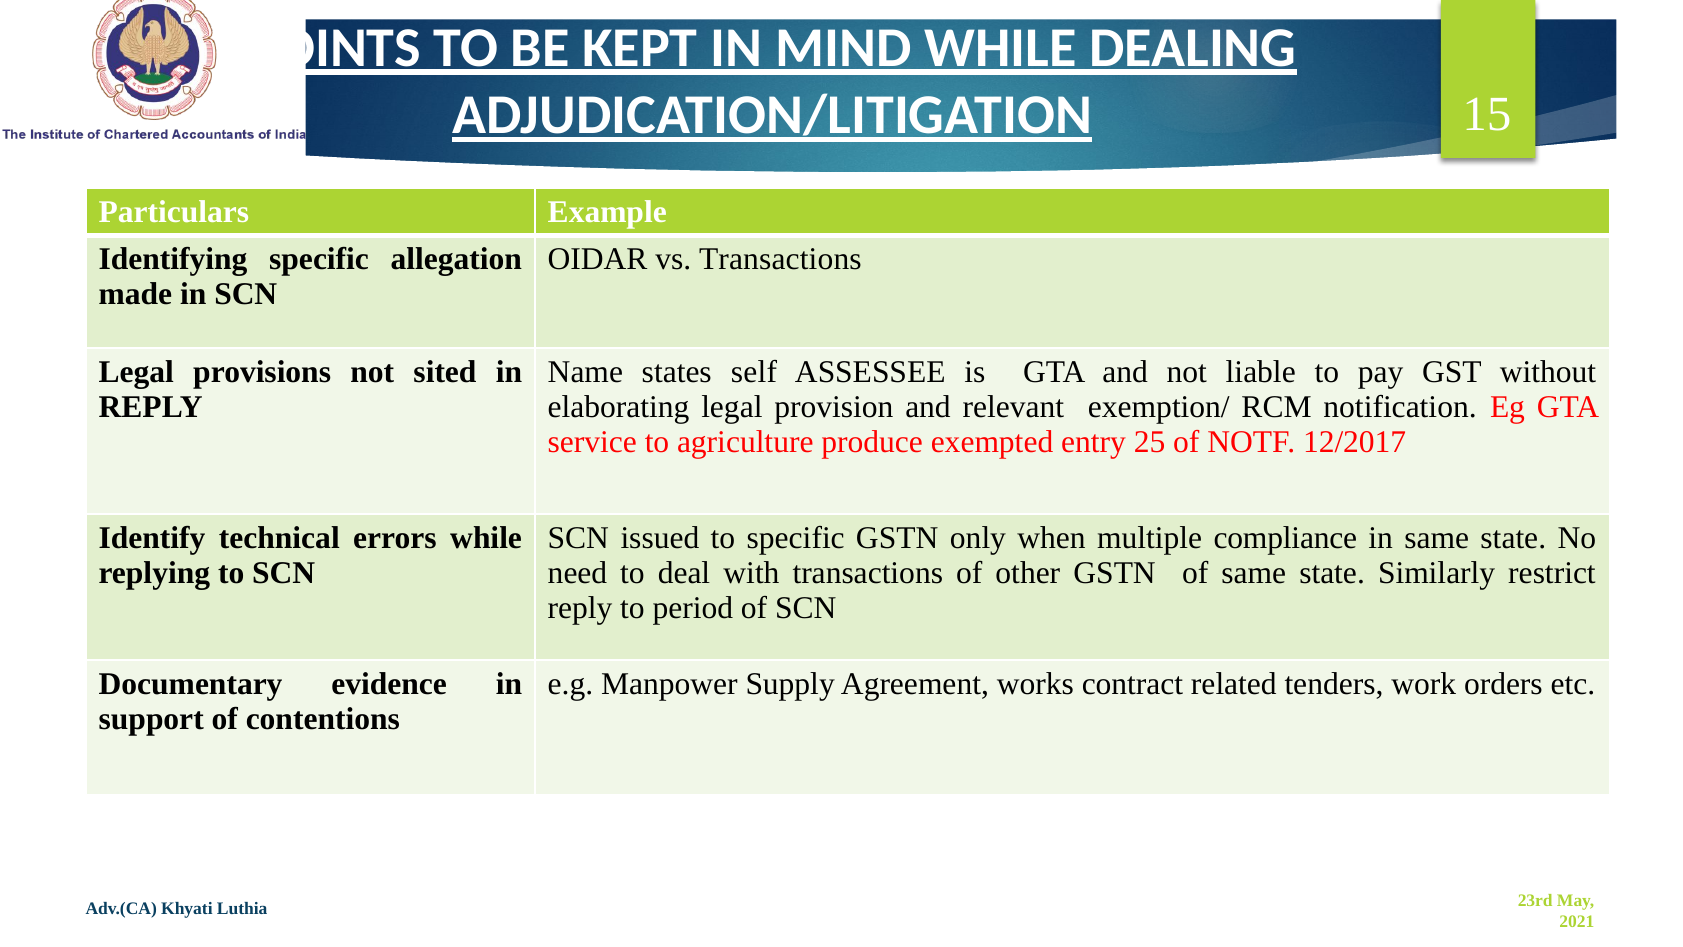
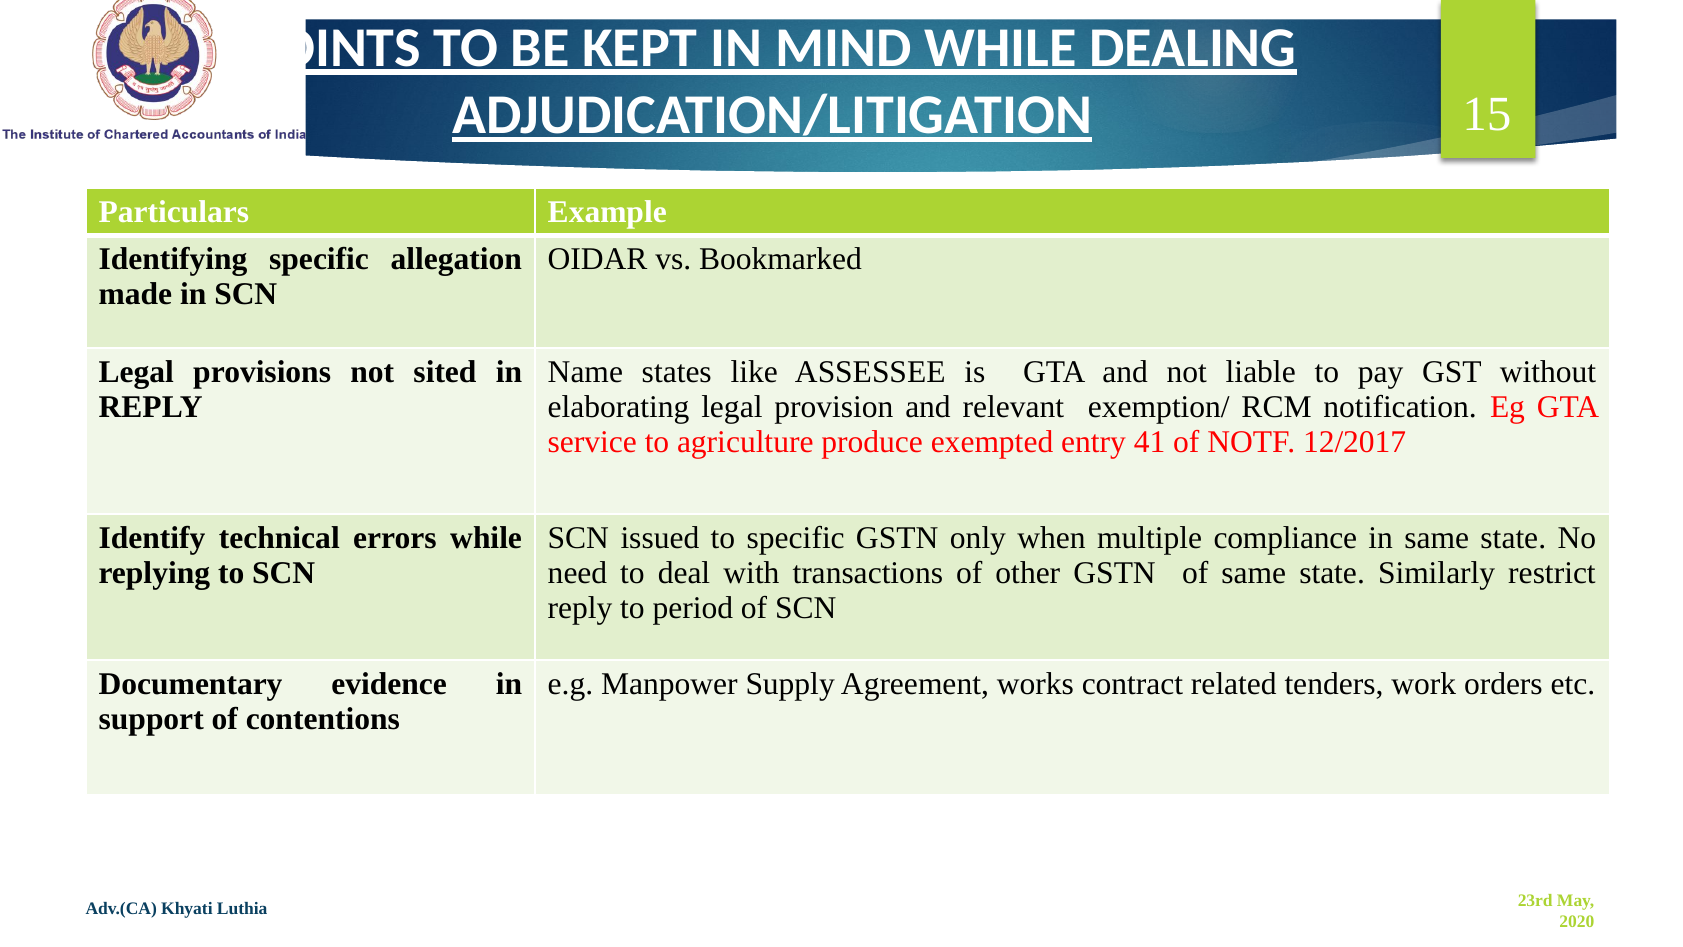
vs Transactions: Transactions -> Bookmarked
self: self -> like
25: 25 -> 41
2021: 2021 -> 2020
